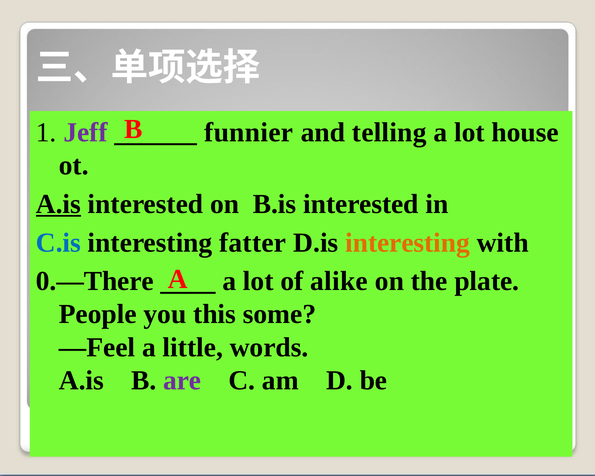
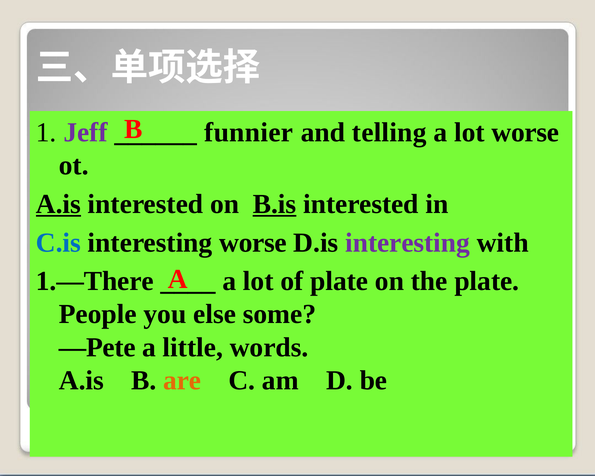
lot house: house -> worse
B.is underline: none -> present
interesting fatter: fatter -> worse
interesting at (408, 243) colour: orange -> purple
0.—There: 0.—There -> 1.—There
of alike: alike -> plate
this: this -> else
—Feel: —Feel -> —Pete
are colour: purple -> orange
